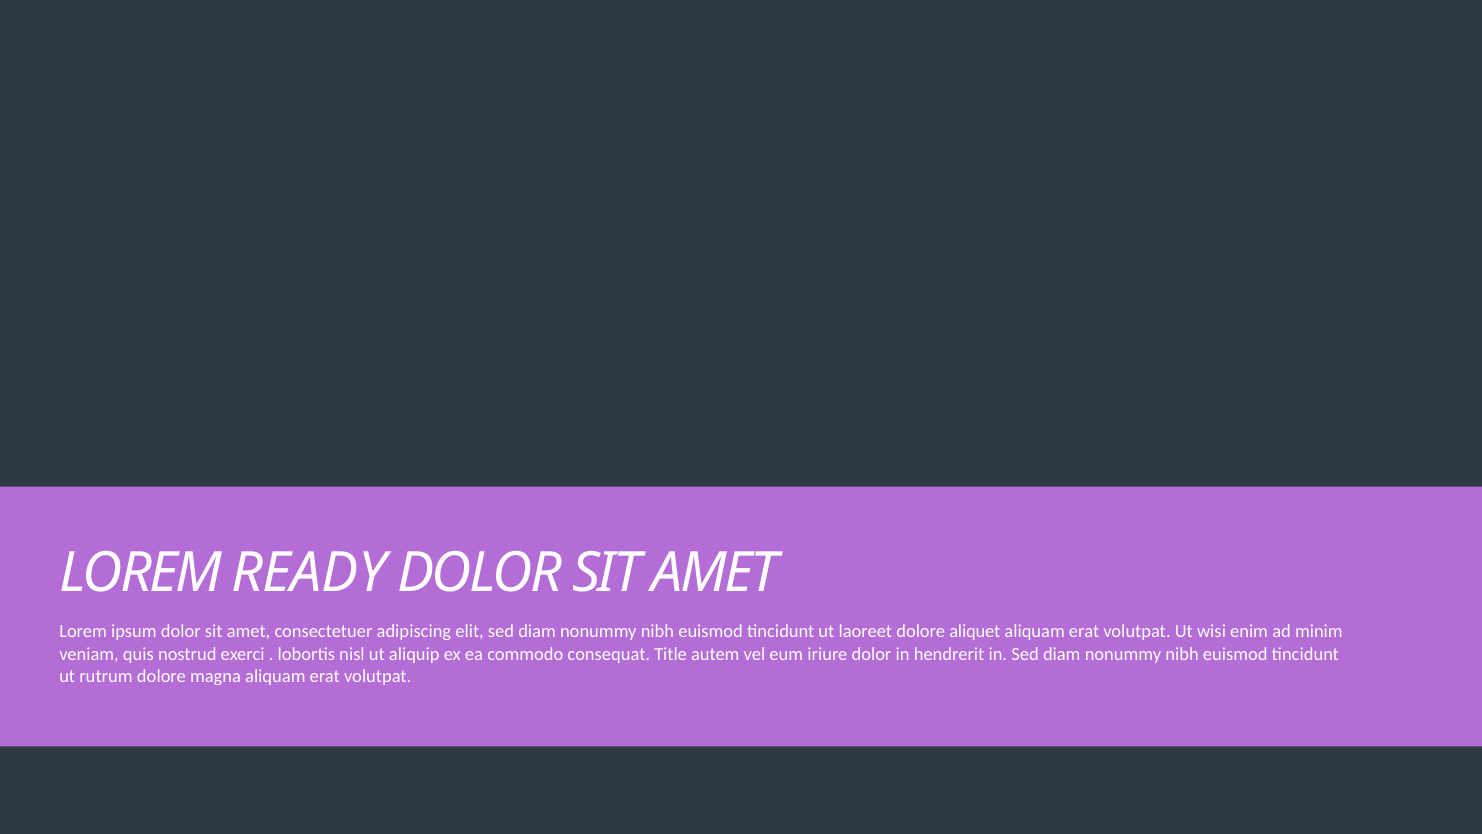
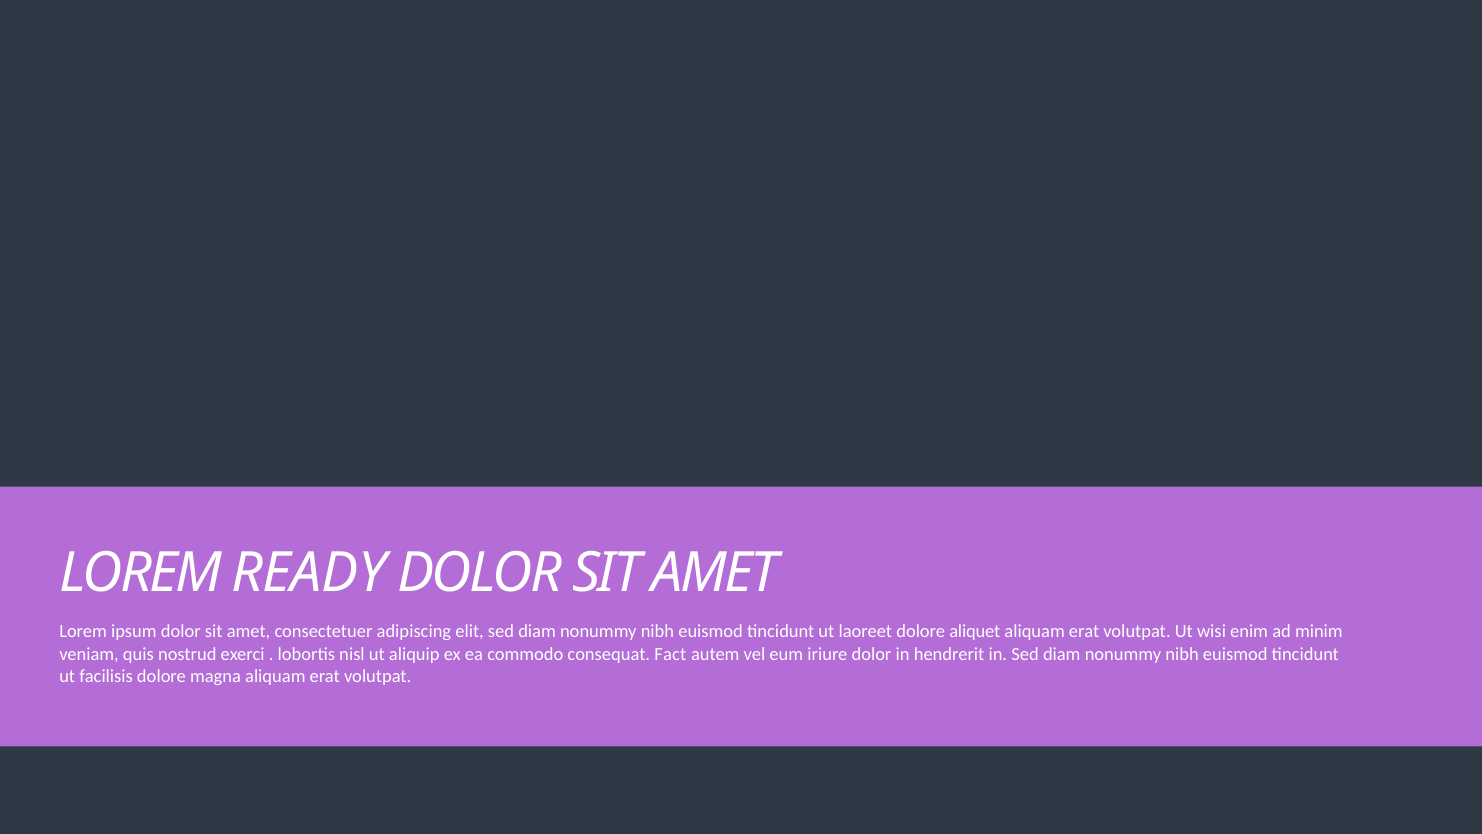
Title: Title -> Fact
rutrum: rutrum -> facilisis
